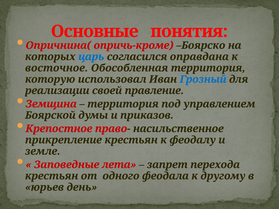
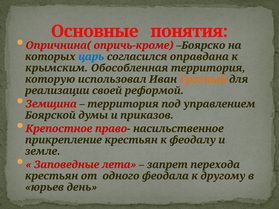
восточное: восточное -> крымским
Грозный colour: blue -> orange
правление: правление -> реформой
